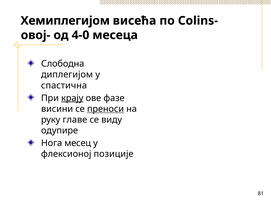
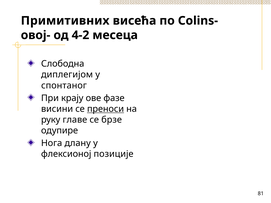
Хемиплегијом: Хемиплегијом -> Примитивних
4-0: 4-0 -> 4-2
спастична: спастична -> спонтаног
крају underline: present -> none
виду: виду -> брзе
месец: месец -> длану
